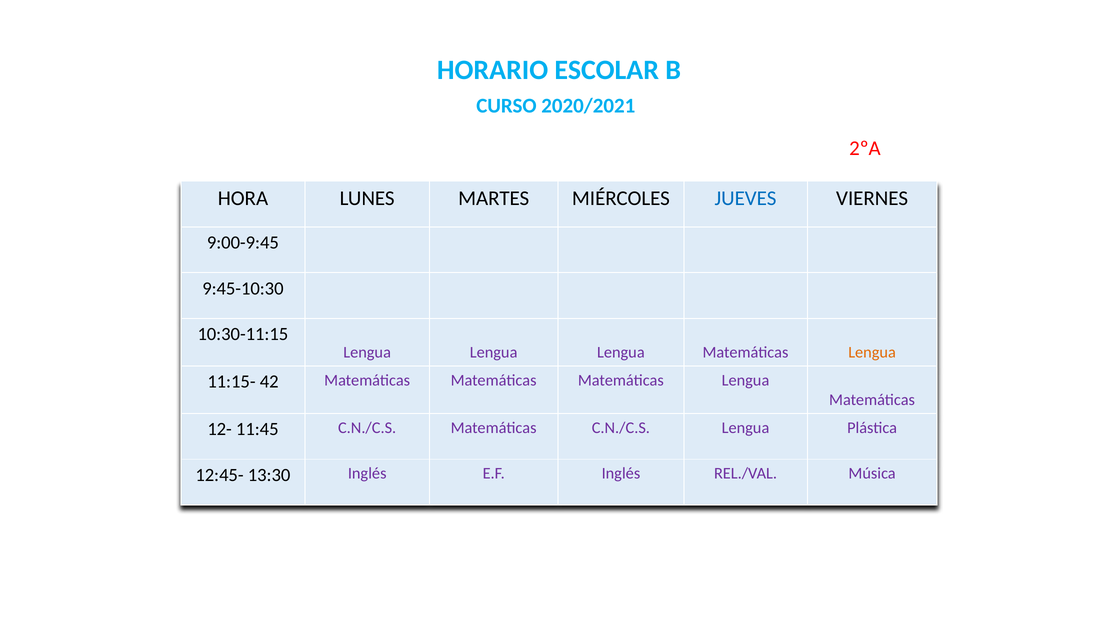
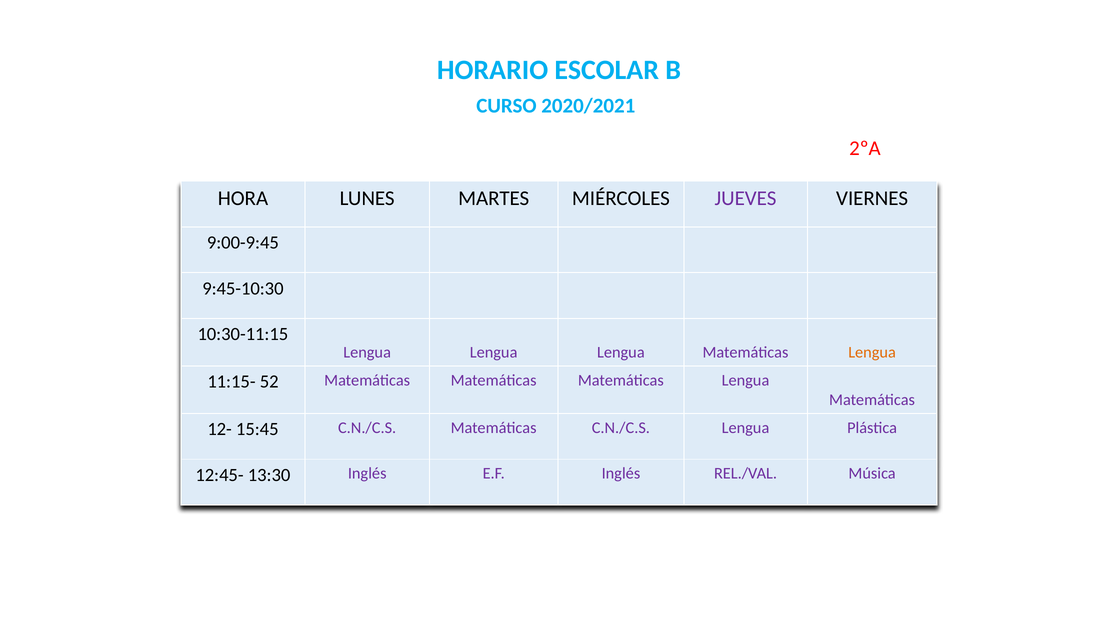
JUEVES colour: blue -> purple
42: 42 -> 52
11:45: 11:45 -> 15:45
